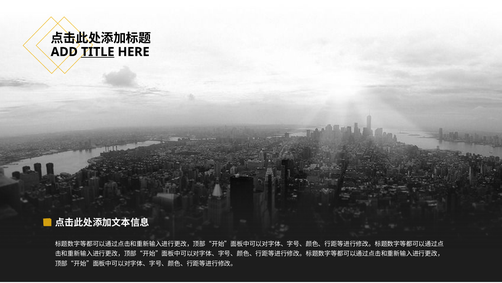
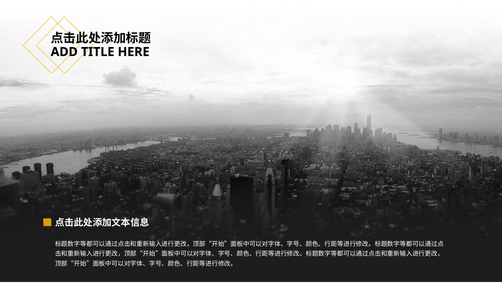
TITLE underline: present -> none
